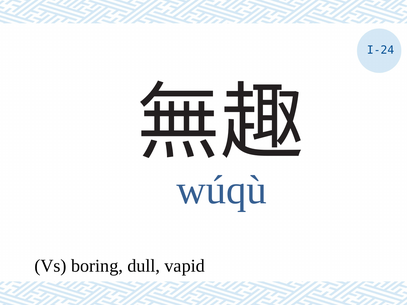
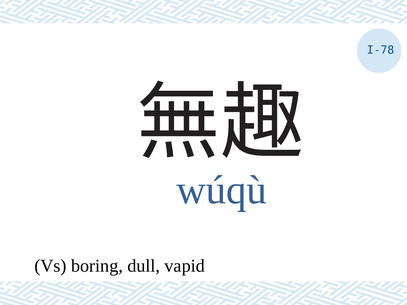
I-24: I-24 -> I-78
